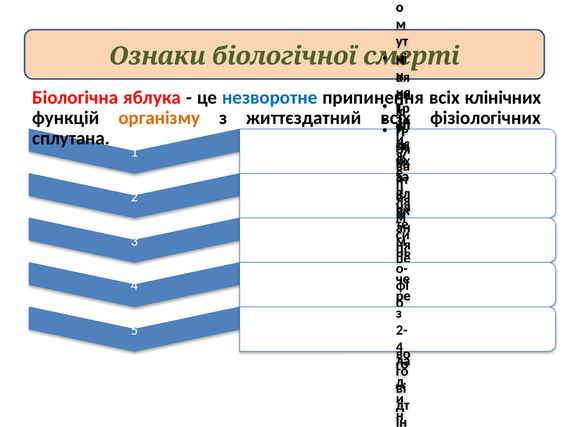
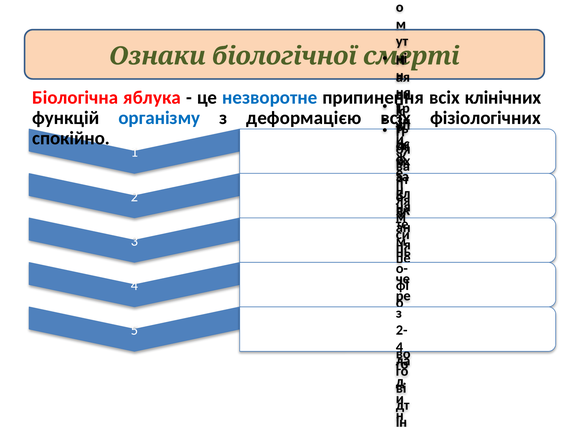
організму colour: orange -> blue
життєздатний: життєздатний -> деформацією
сплутана: сплутана -> спокійно
